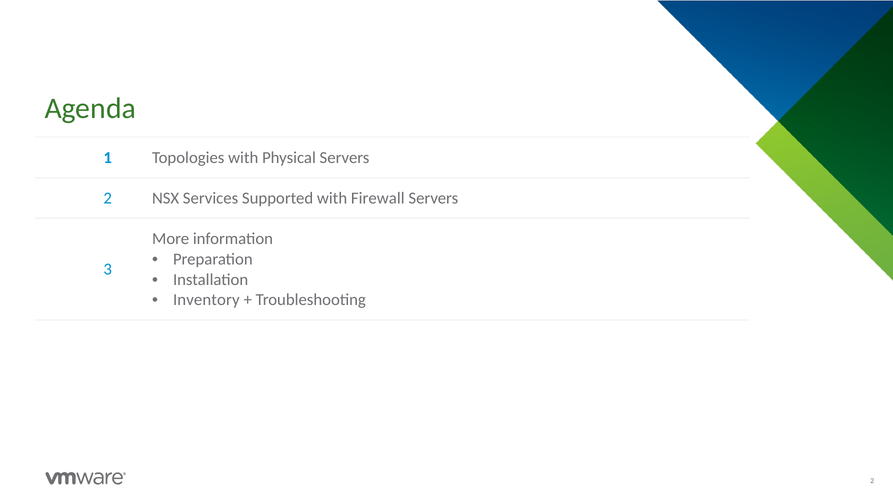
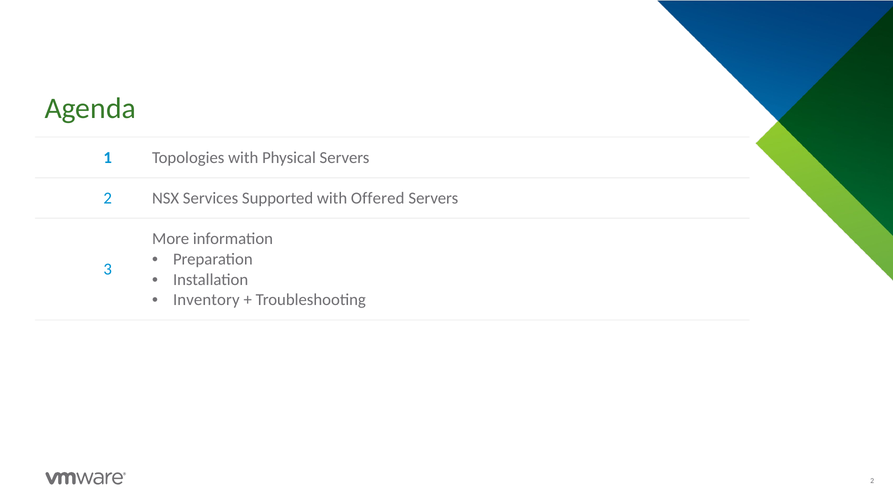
Firewall: Firewall -> Offered
